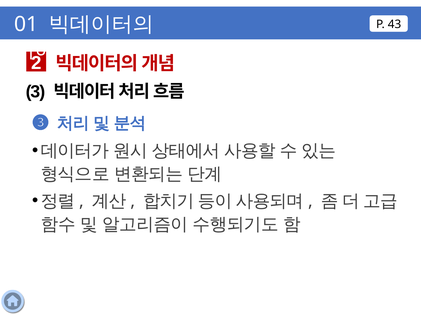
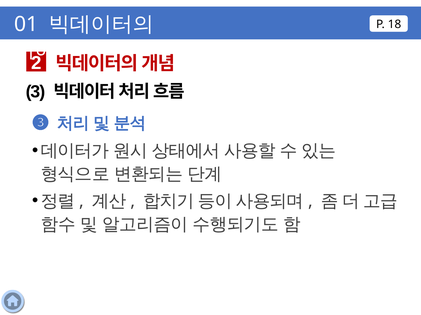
43: 43 -> 18
